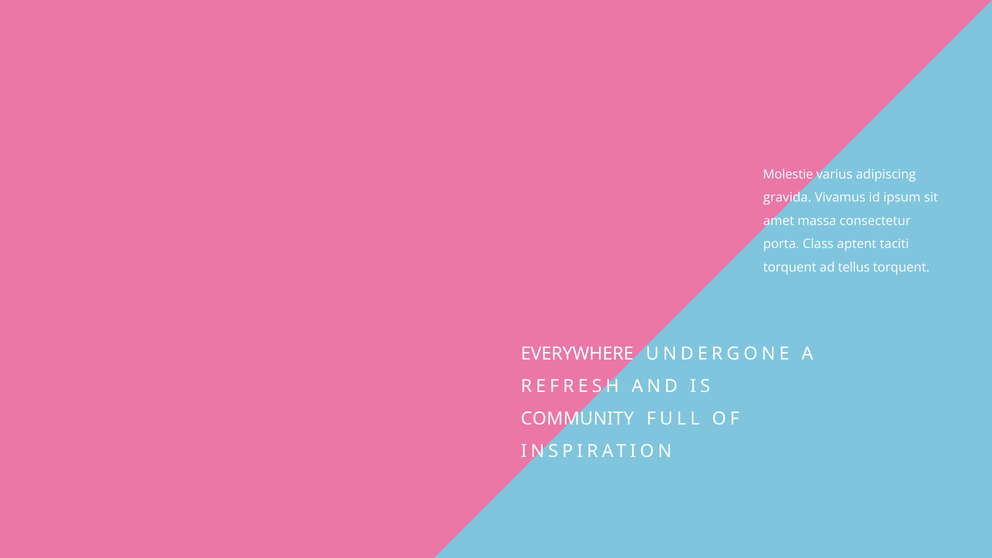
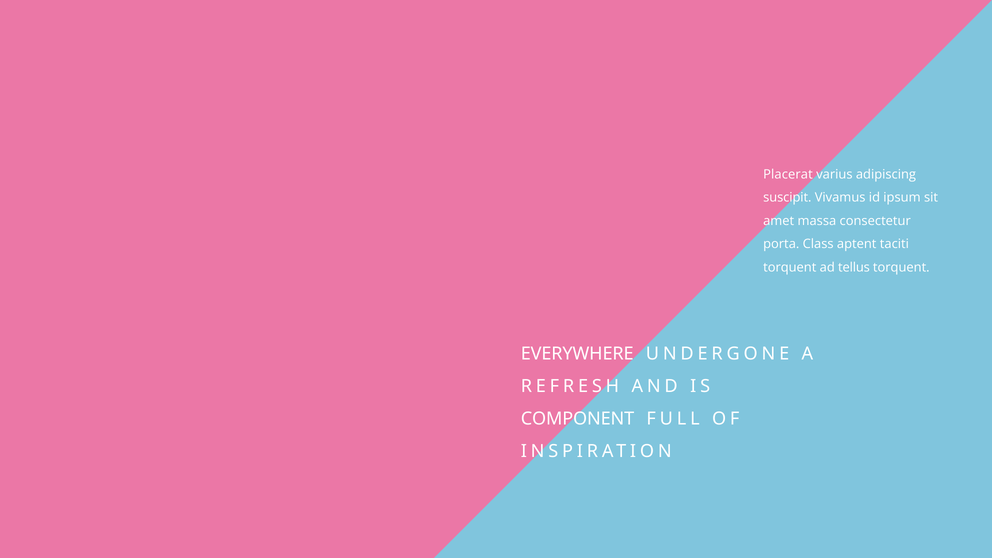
Molestie: Molestie -> Placerat
gravida: gravida -> suscipit
COMMUNITY: COMMUNITY -> COMPONENT
